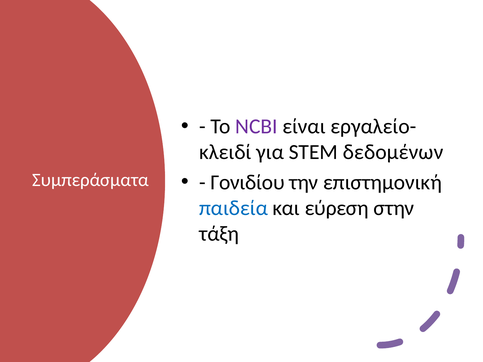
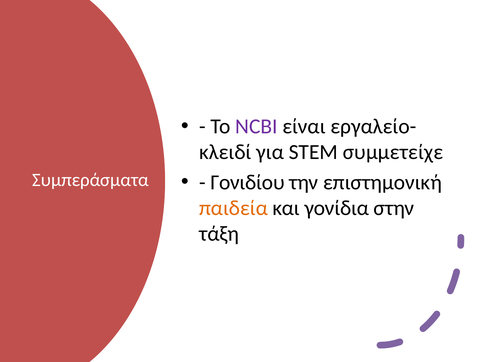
δεδομένων: δεδομένων -> συμμετείχε
παιδεία colour: blue -> orange
εύρεση: εύρεση -> γονίδια
